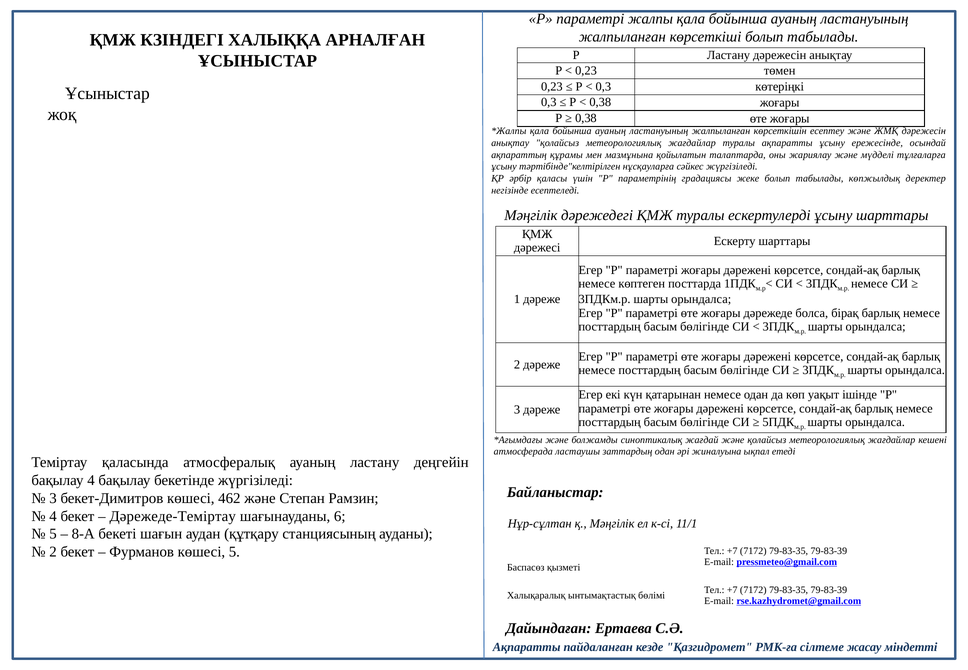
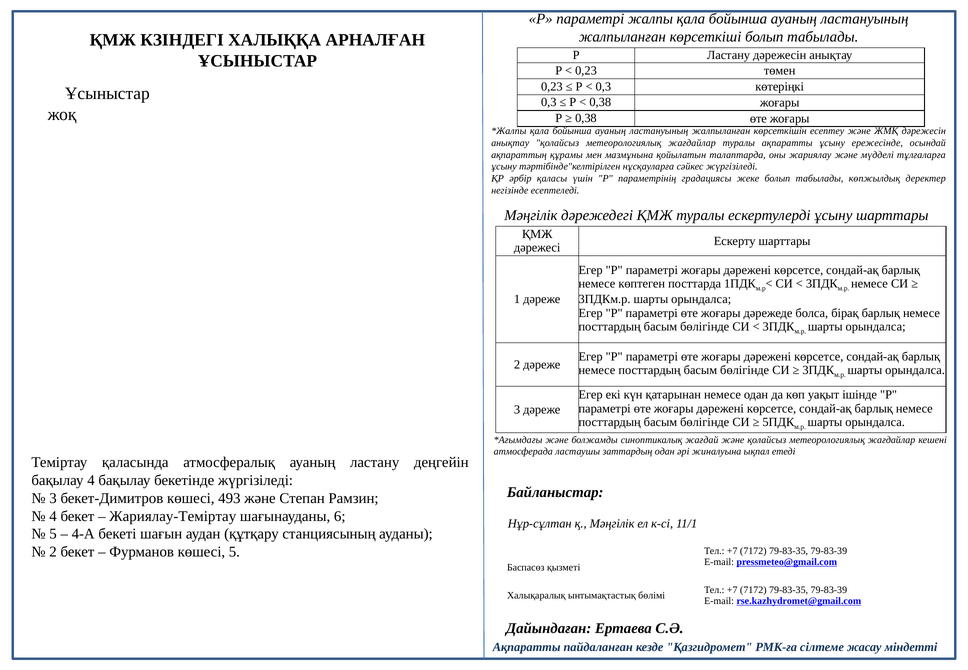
462: 462 -> 493
Дәрежеде-Теміртау: Дәрежеде-Теміртау -> Жариялау-Теміртау
8-А: 8-А -> 4-А
